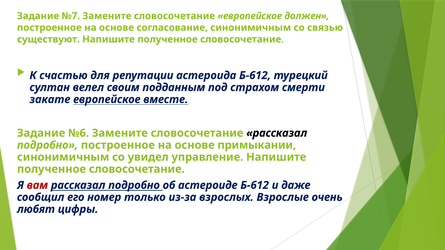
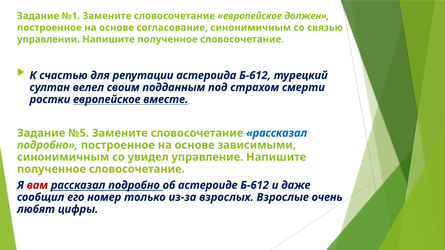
№7: №7 -> №1
существуют: существуют -> управлении
закате: закате -> ростки
№6: №6 -> №5
рассказал at (277, 133) colour: black -> blue
примыкании: примыкании -> зависимыми
